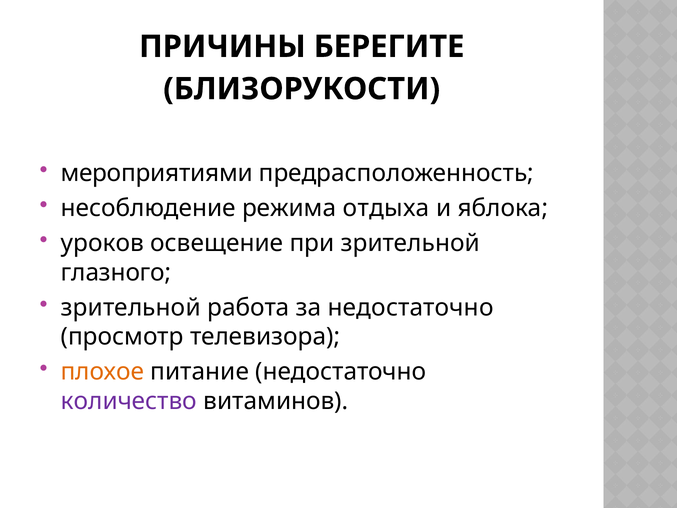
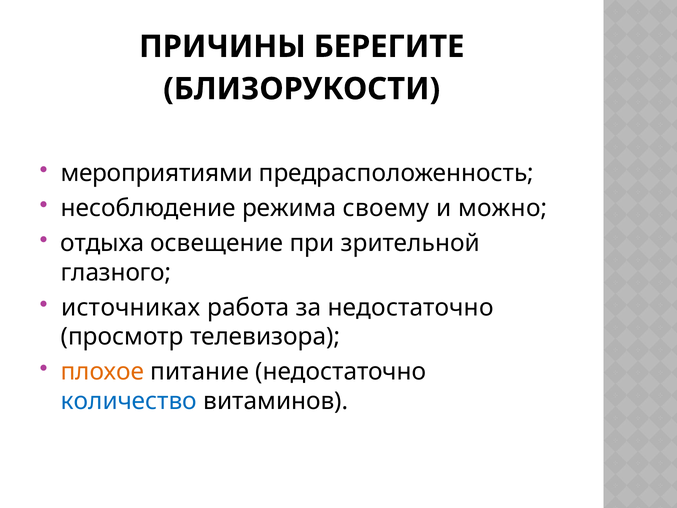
отдыха: отдыха -> своему
яблока: яблока -> можно
уроков: уроков -> отдыха
зрительной at (131, 307): зрительной -> источниках
количество colour: purple -> blue
